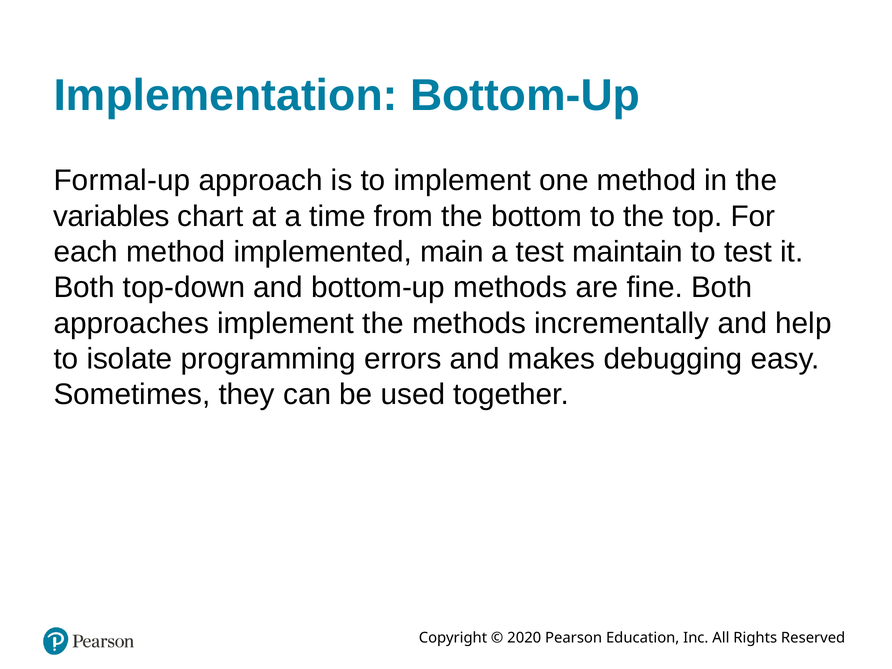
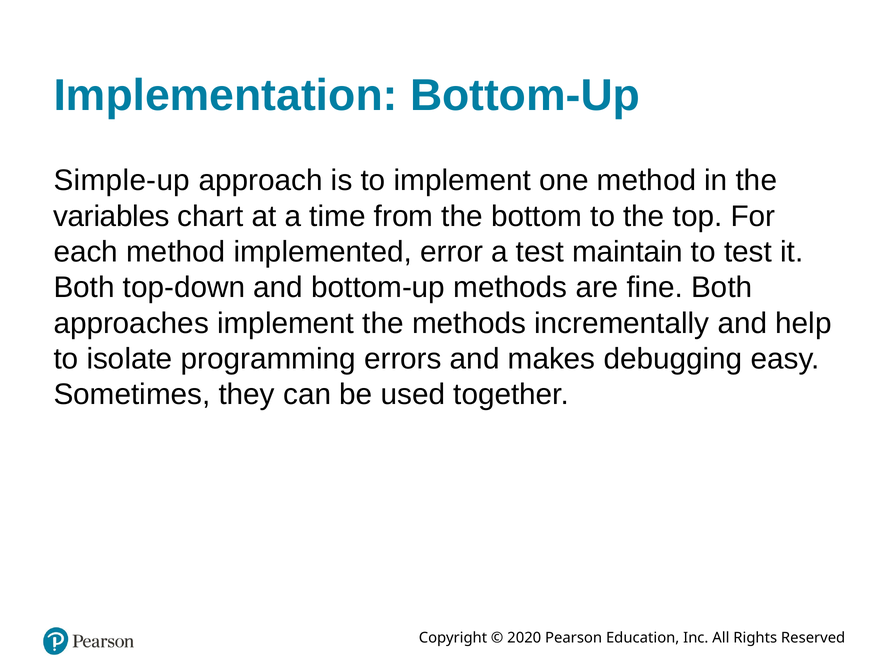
Formal-up: Formal-up -> Simple-up
main: main -> error
